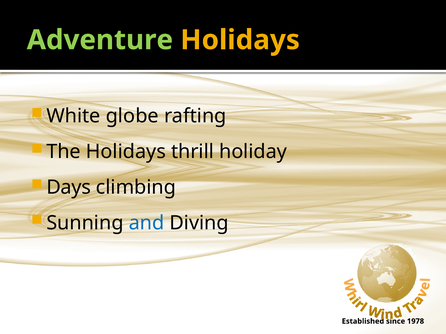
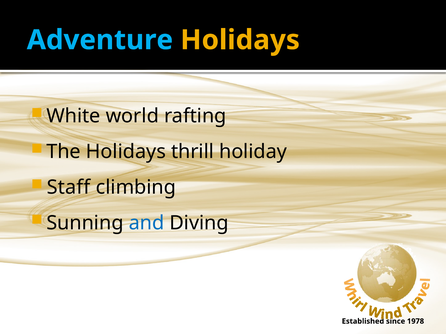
Adventure colour: light green -> light blue
globe: globe -> world
Days: Days -> Staff
